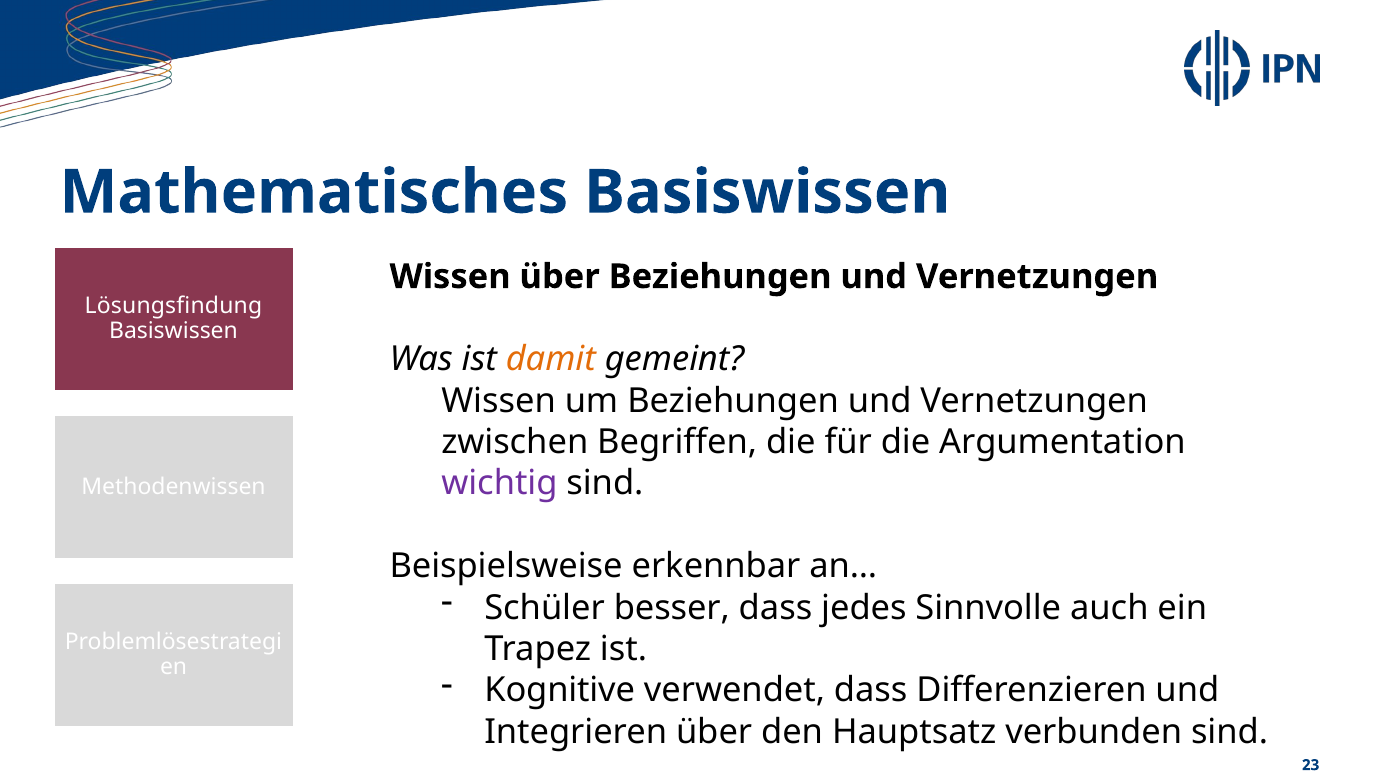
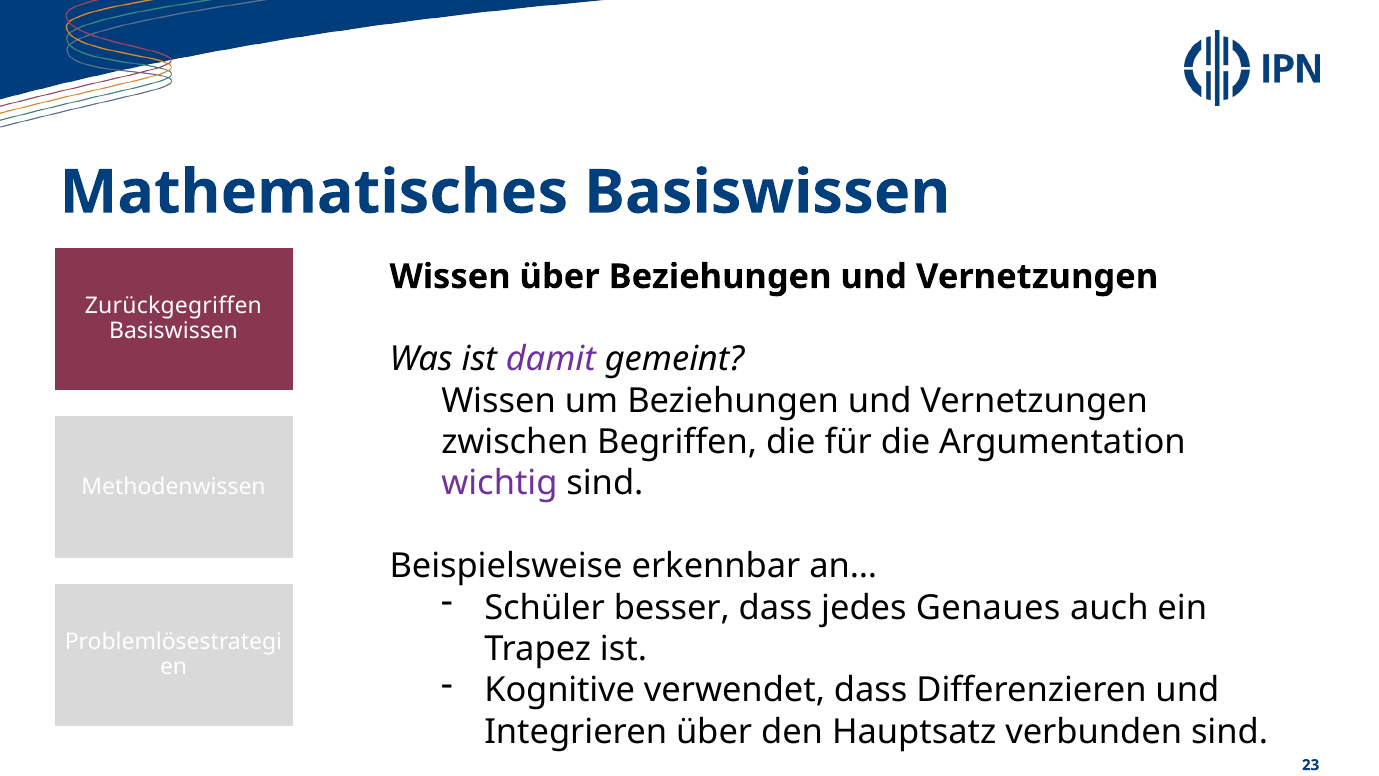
Lösungsfindung: Lösungsfindung -> Zurückgegriffen
damit colour: orange -> purple
Sinnvolle: Sinnvolle -> Genaues
